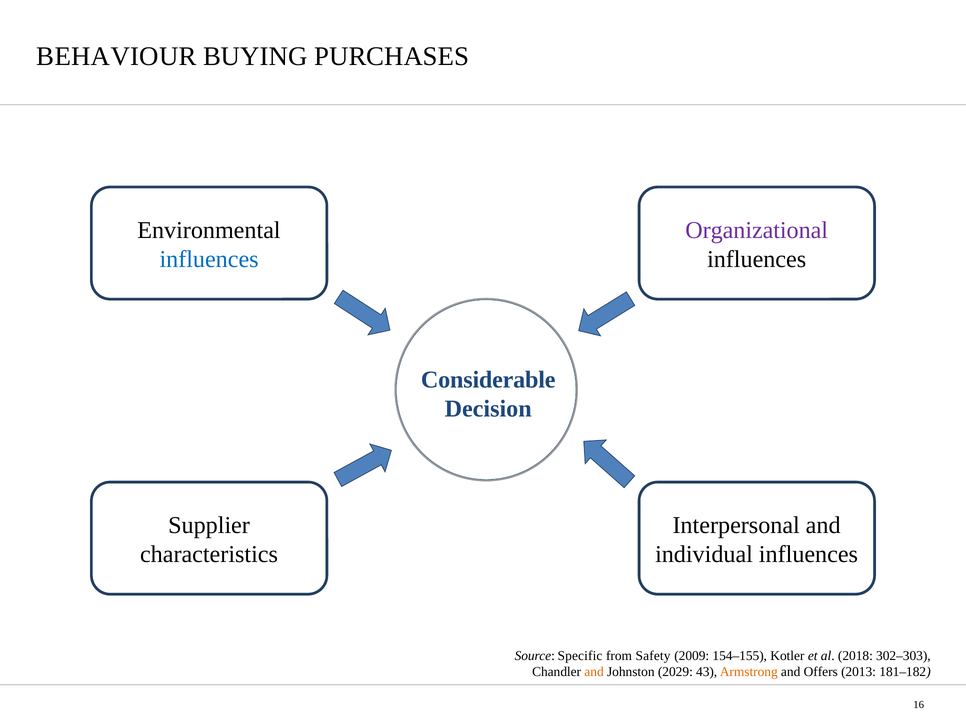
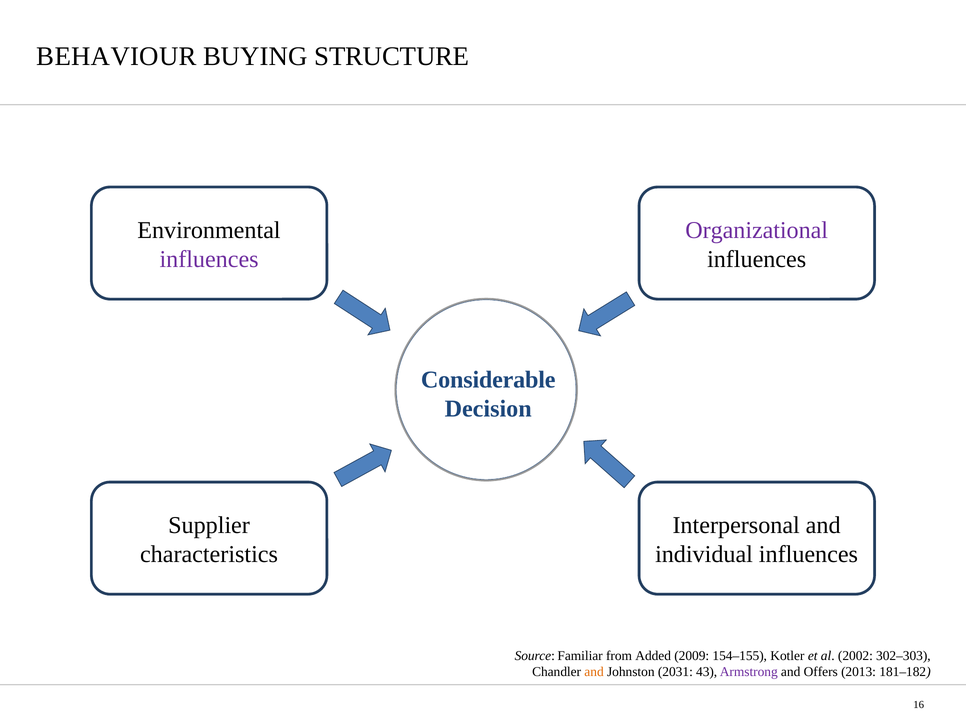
PURCHASES: PURCHASES -> STRUCTURE
influences at (209, 259) colour: blue -> purple
Specific: Specific -> Familiar
Safety: Safety -> Added
2018: 2018 -> 2002
2029: 2029 -> 2031
Armstrong colour: orange -> purple
